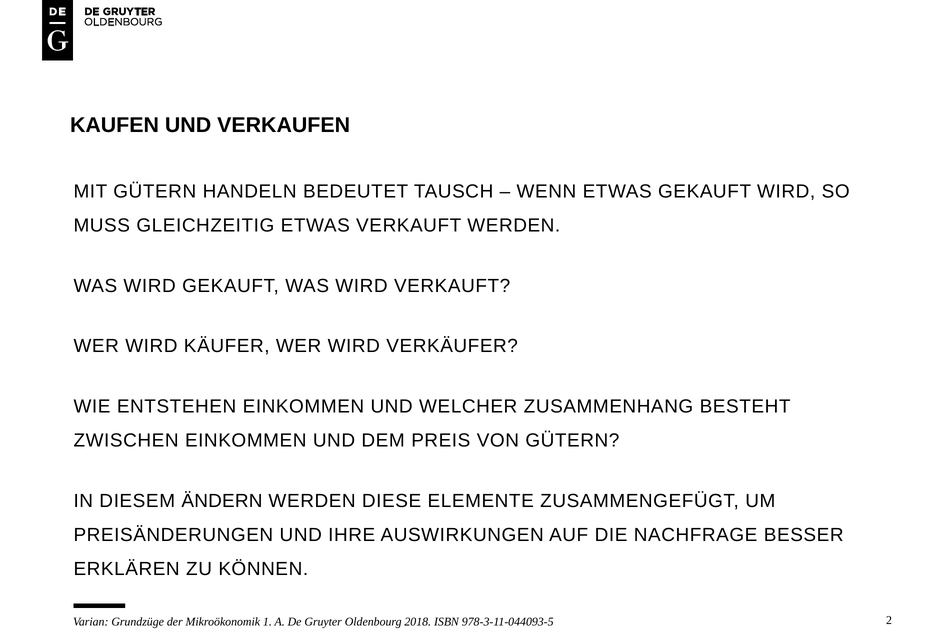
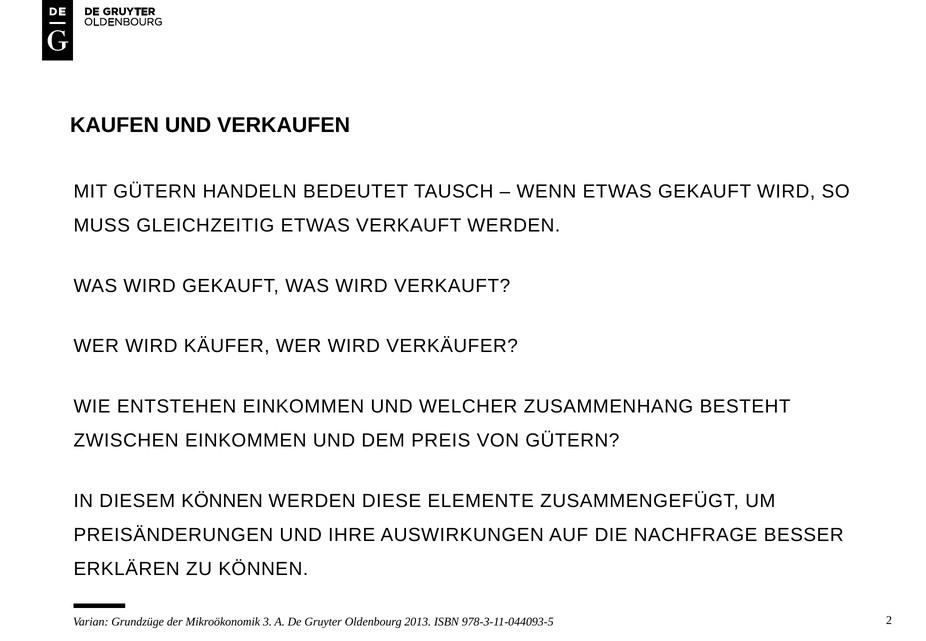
DIESEM ÄNDERN: ÄNDERN -> KÖNNEN
1: 1 -> 3
2018: 2018 -> 2013
